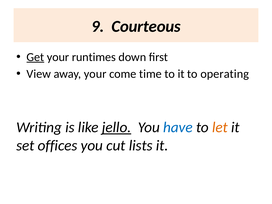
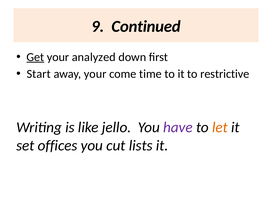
Courteous: Courteous -> Continued
runtimes: runtimes -> analyzed
View: View -> Start
operating: operating -> restrictive
jello underline: present -> none
have colour: blue -> purple
